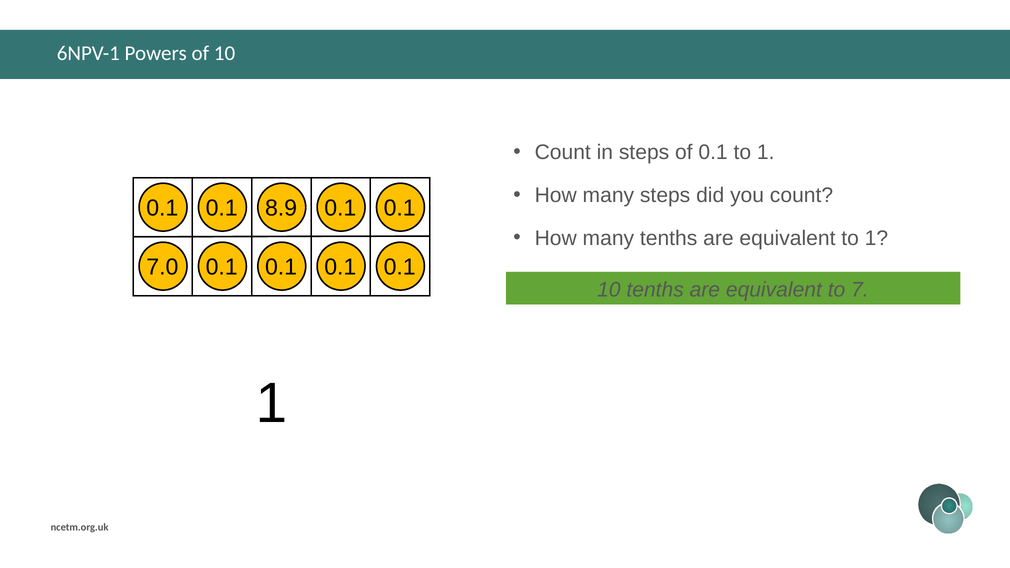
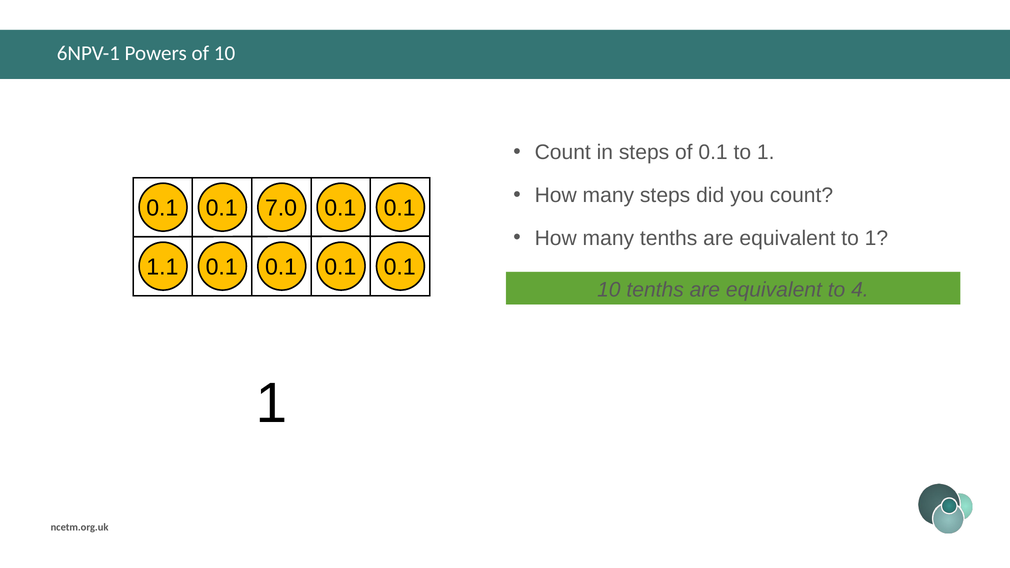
8.9: 8.9 -> 7.0
7.0: 7.0 -> 1.1
7: 7 -> 4
